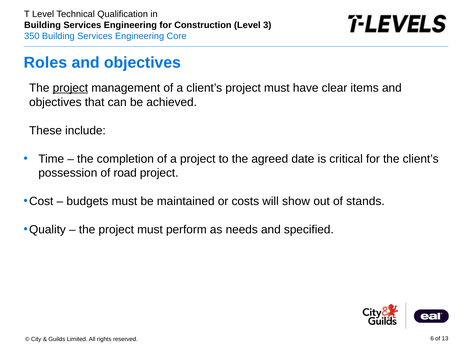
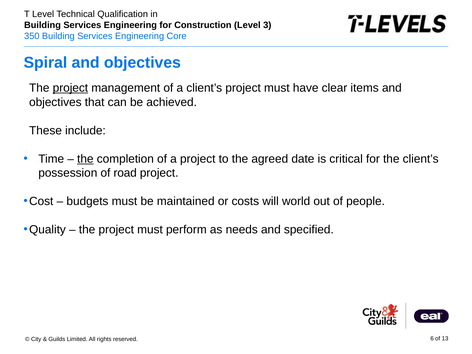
Roles: Roles -> Spiral
the at (85, 159) underline: none -> present
show: show -> world
stands: stands -> people
